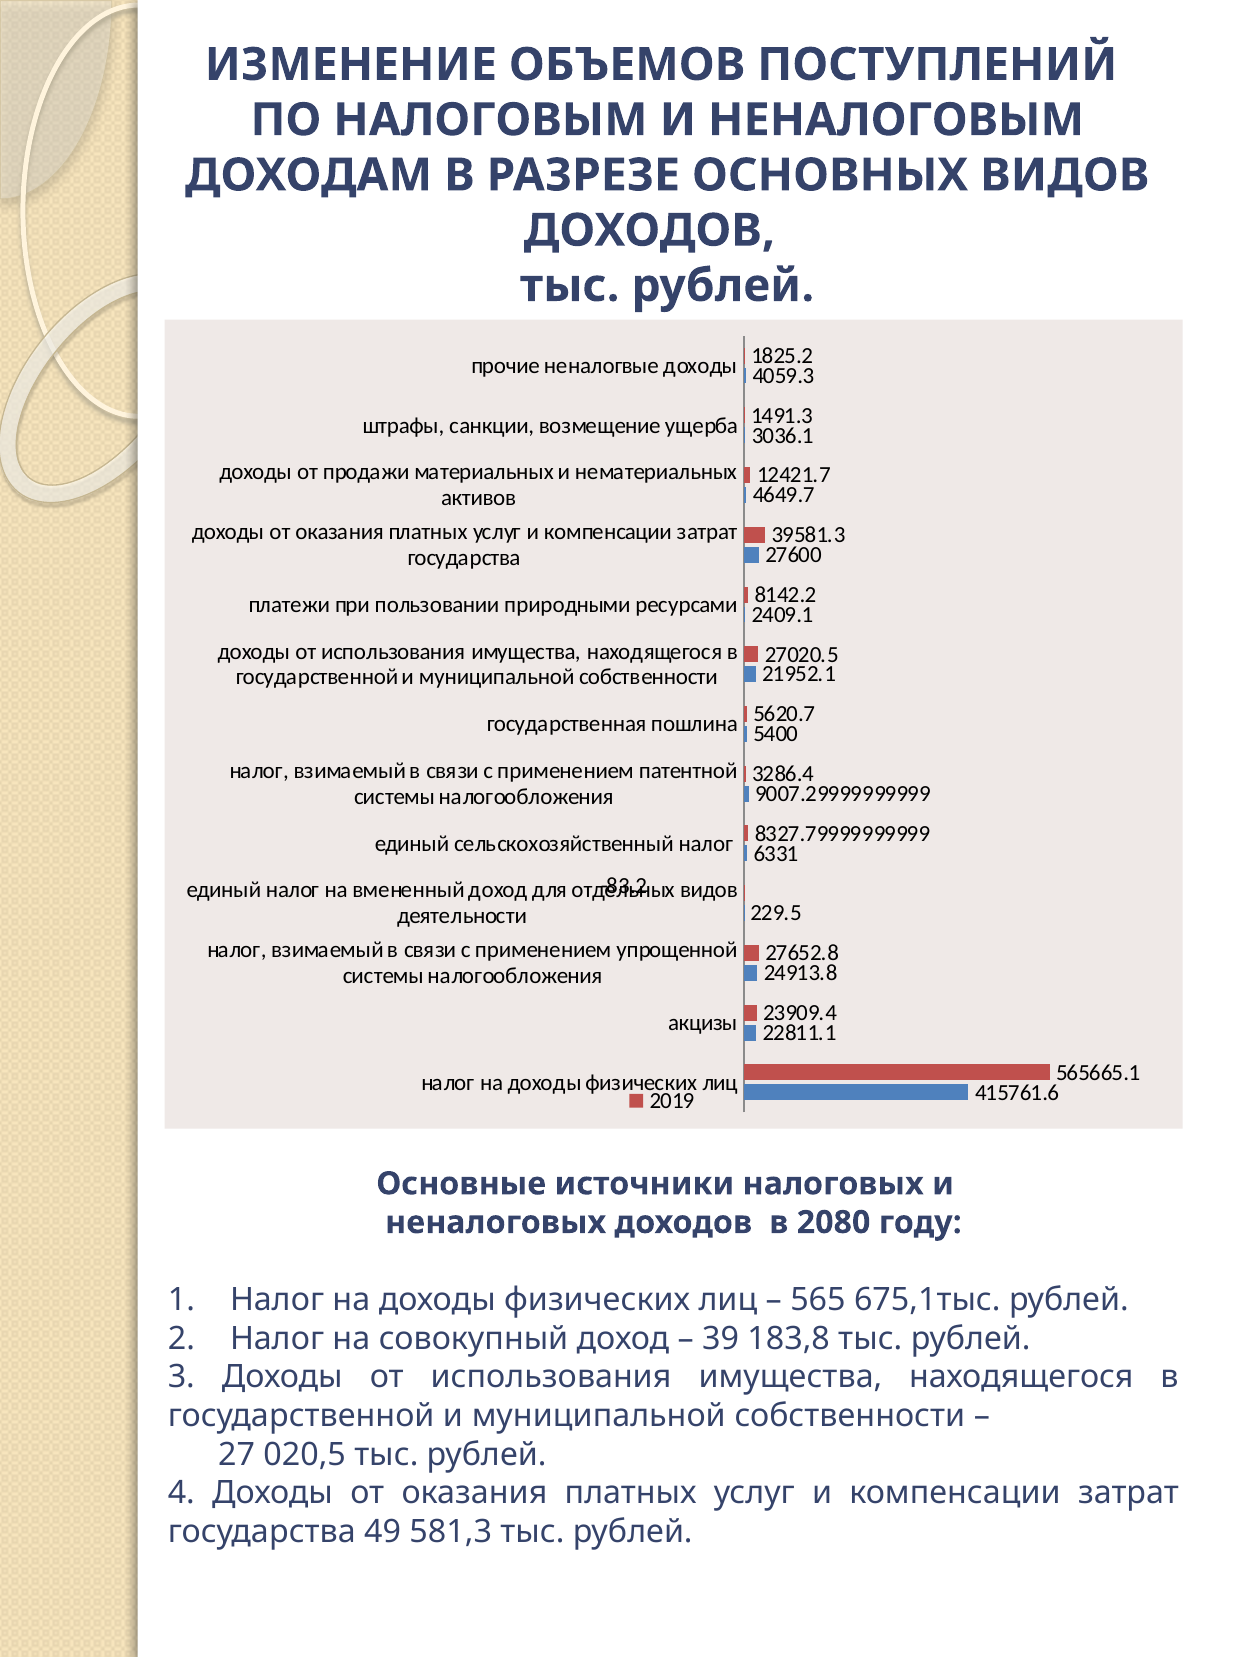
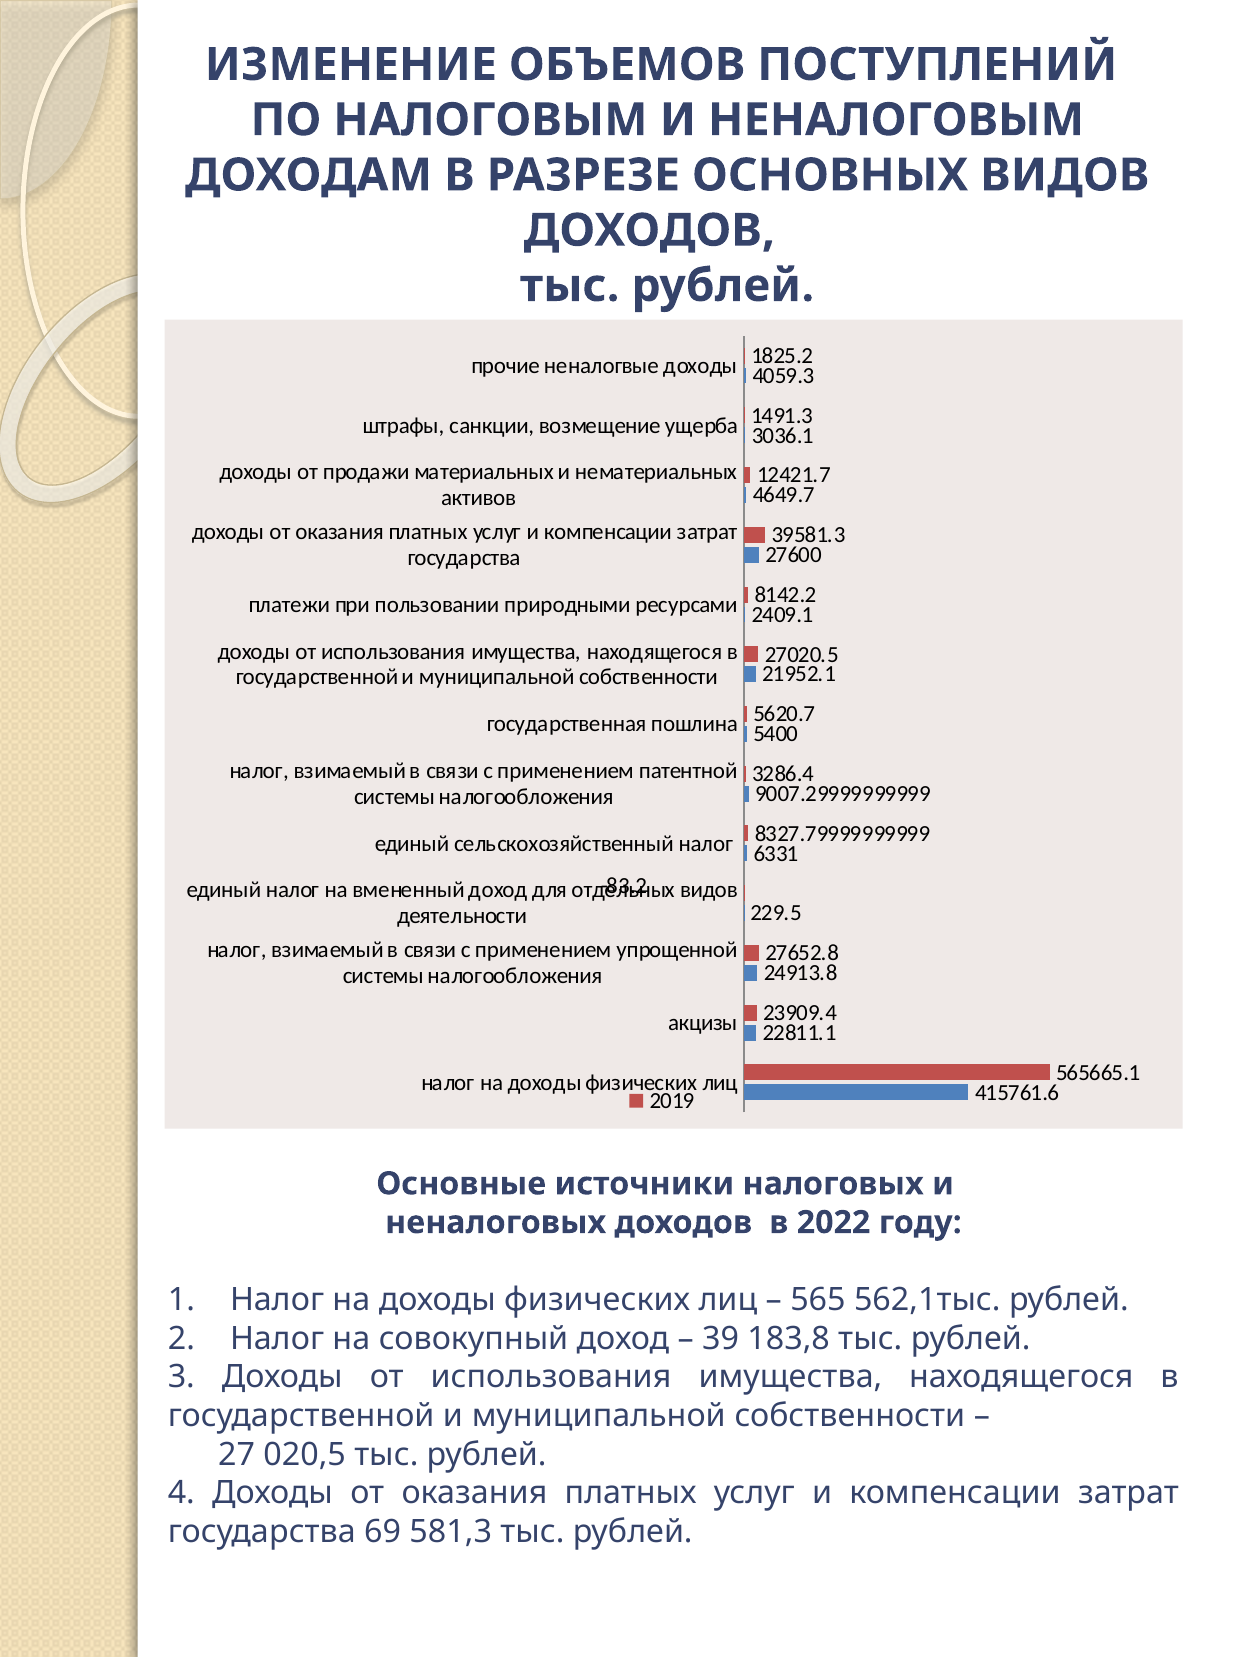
2080: 2080 -> 2022
675,1тыс: 675,1тыс -> 562,1тыс
49: 49 -> 69
